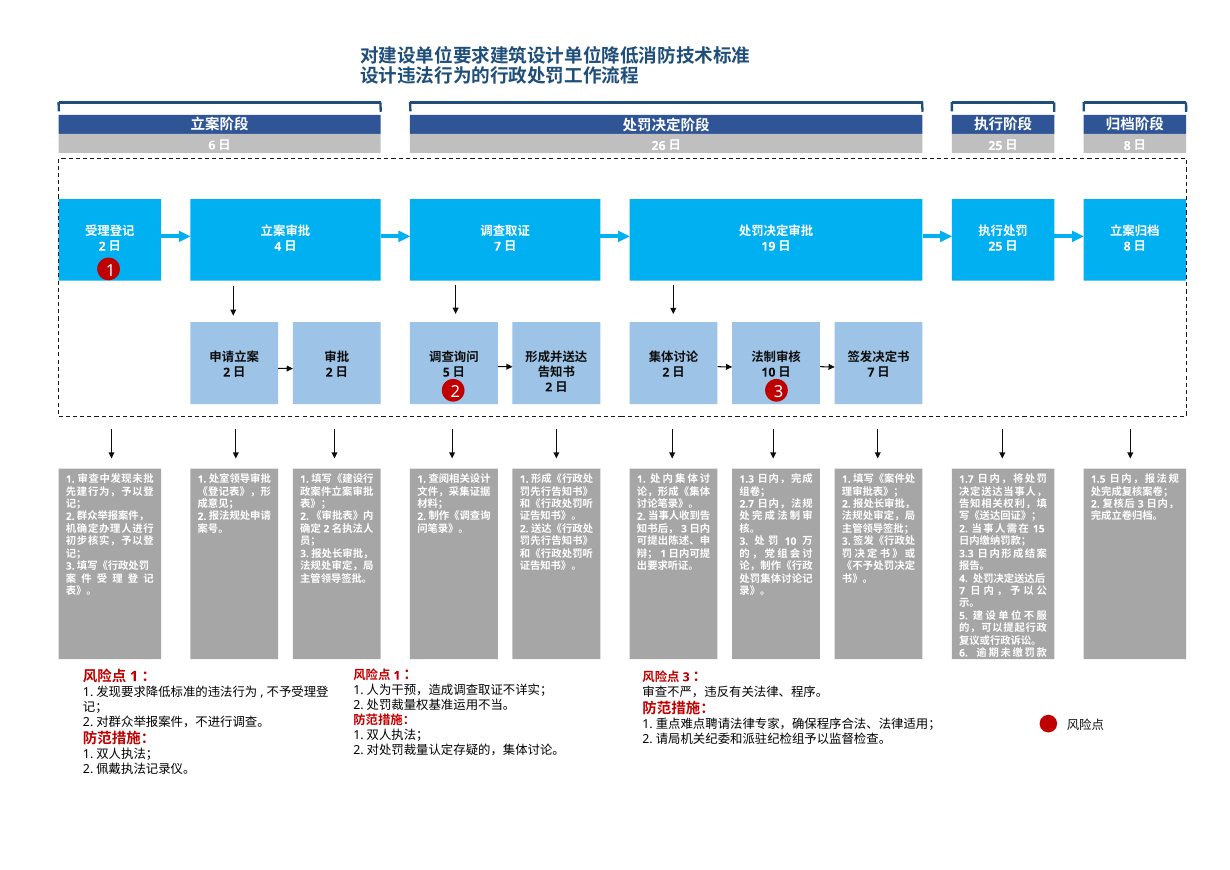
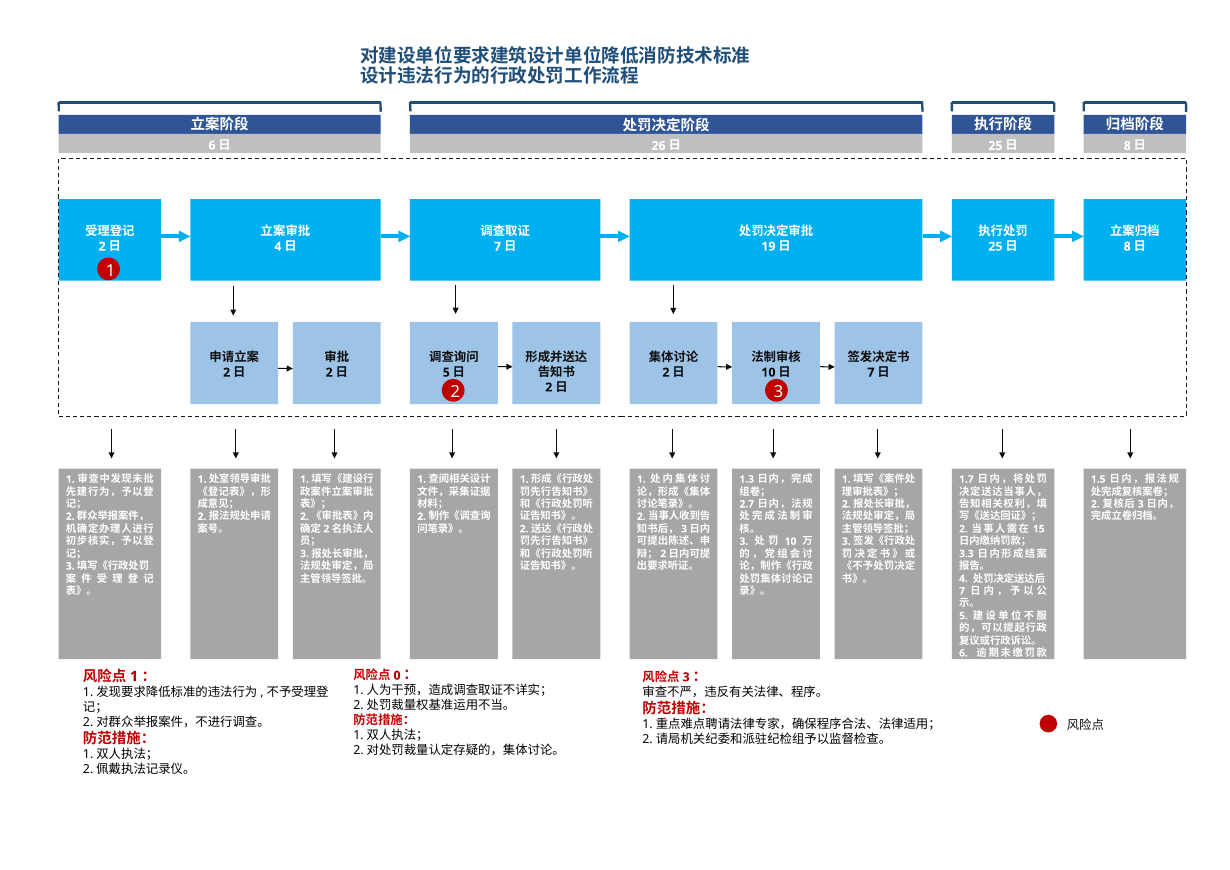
1 at (663, 554): 1 -> 2
1 at (397, 675): 1 -> 0
